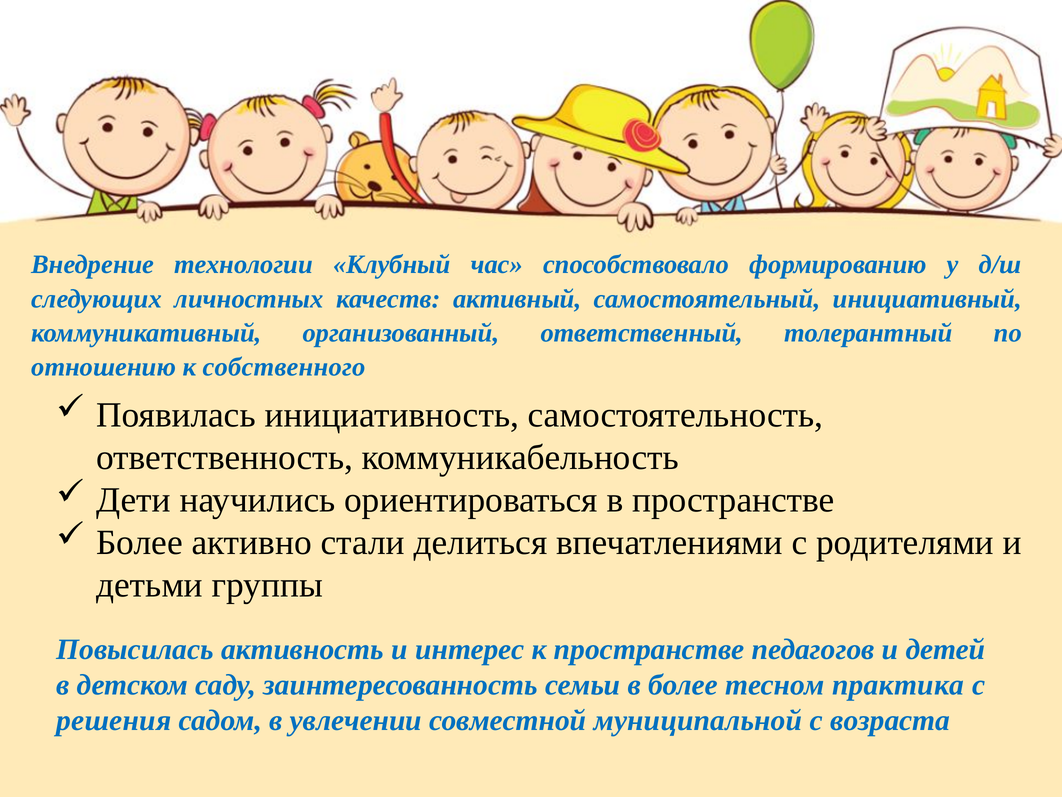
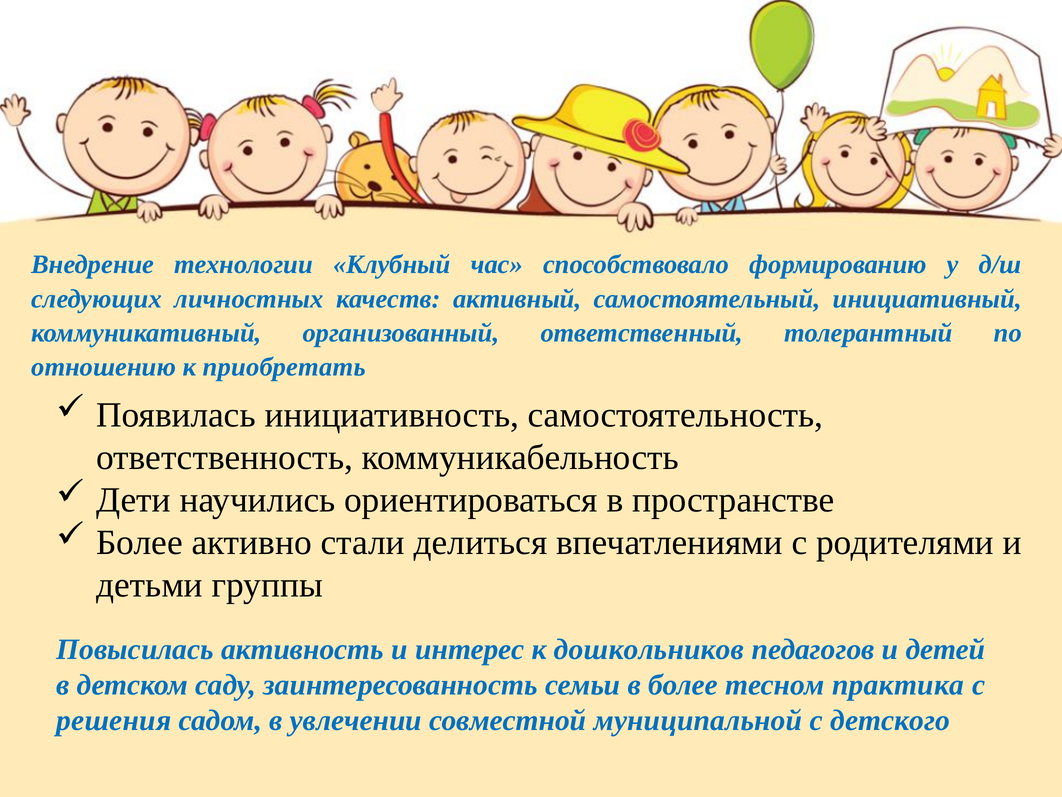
собственного: собственного -> приобретать
к пространстве: пространстве -> дошкольников
возраста: возраста -> детского
